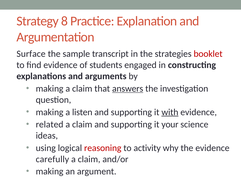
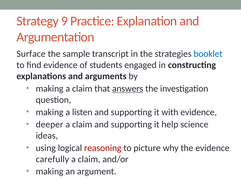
8: 8 -> 9
booklet colour: red -> blue
with underline: present -> none
related: related -> deeper
your: your -> help
activity: activity -> picture
